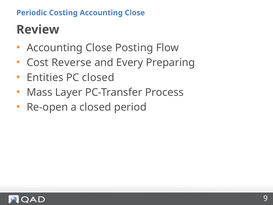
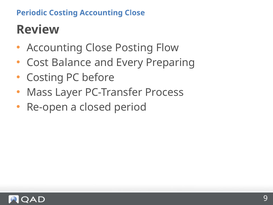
Reverse: Reverse -> Balance
Entities at (45, 77): Entities -> Costing
PC closed: closed -> before
